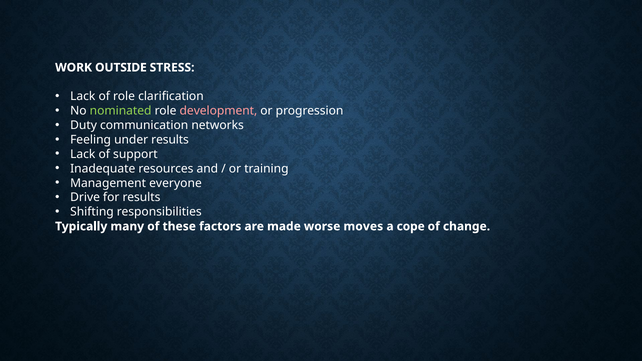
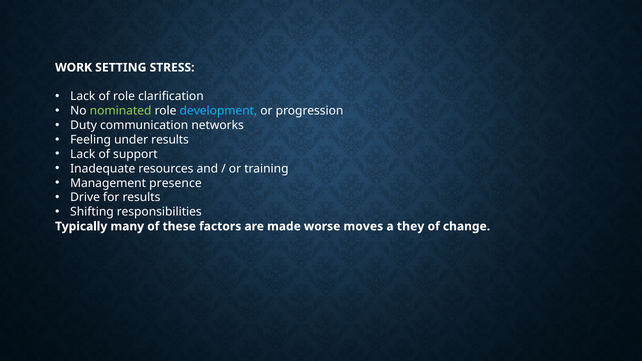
OUTSIDE: OUTSIDE -> SETTING
development colour: pink -> light blue
everyone: everyone -> presence
cope: cope -> they
